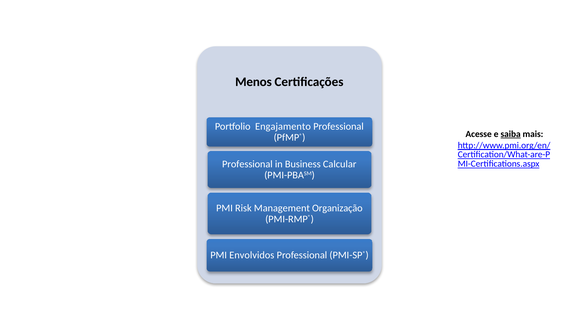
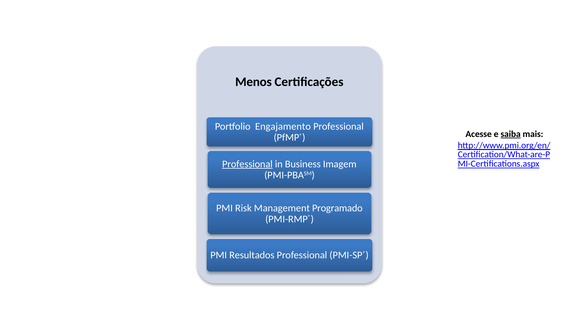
Professional at (247, 164) underline: none -> present
Calcular: Calcular -> Imagem
Organização: Organização -> Programado
Envolvidos: Envolvidos -> Resultados
